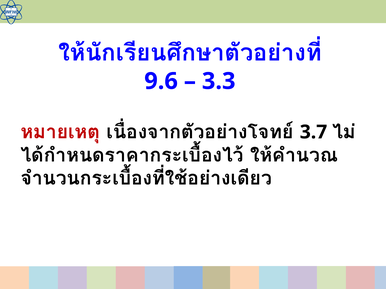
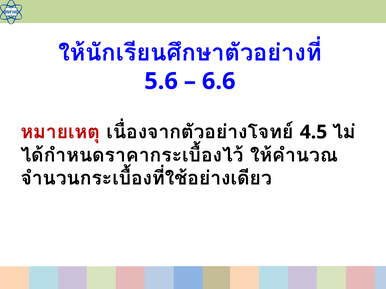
9.6: 9.6 -> 5.6
3.3: 3.3 -> 6.6
3.7: 3.7 -> 4.5
